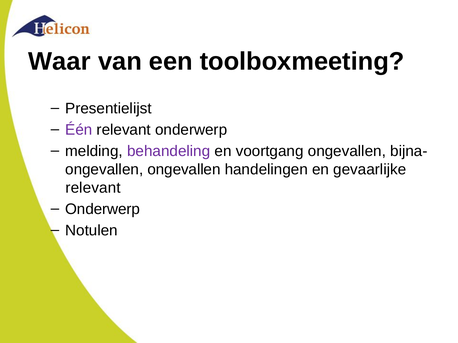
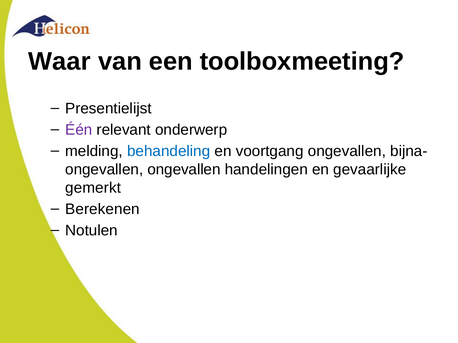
behandeling colour: purple -> blue
relevant at (93, 188): relevant -> gemerkt
Onderwerp at (103, 209): Onderwerp -> Berekenen
